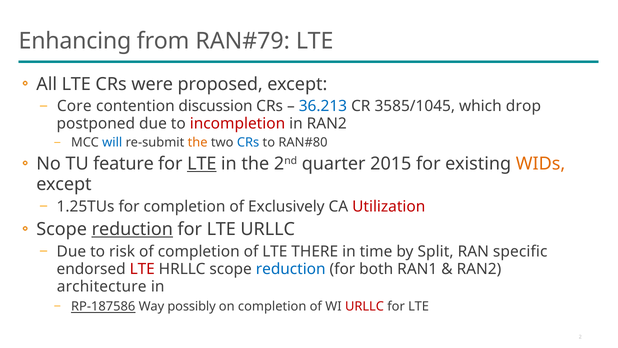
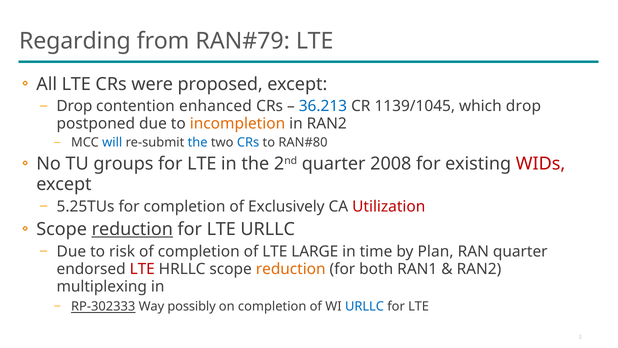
Enhancing: Enhancing -> Regarding
Core at (74, 106): Core -> Drop
discussion: discussion -> enhanced
3585/1045: 3585/1045 -> 1139/1045
incompletion colour: red -> orange
the at (198, 142) colour: orange -> blue
feature: feature -> groups
LTE at (202, 164) underline: present -> none
2015: 2015 -> 2008
WIDs colour: orange -> red
1.25TUs: 1.25TUs -> 5.25TUs
THERE: THERE -> LARGE
Split: Split -> Plan
RAN specific: specific -> quarter
reduction at (291, 269) colour: blue -> orange
architecture: architecture -> multiplexing
RP‑187586: RP‑187586 -> RP‑302333
URLLC at (365, 306) colour: red -> blue
